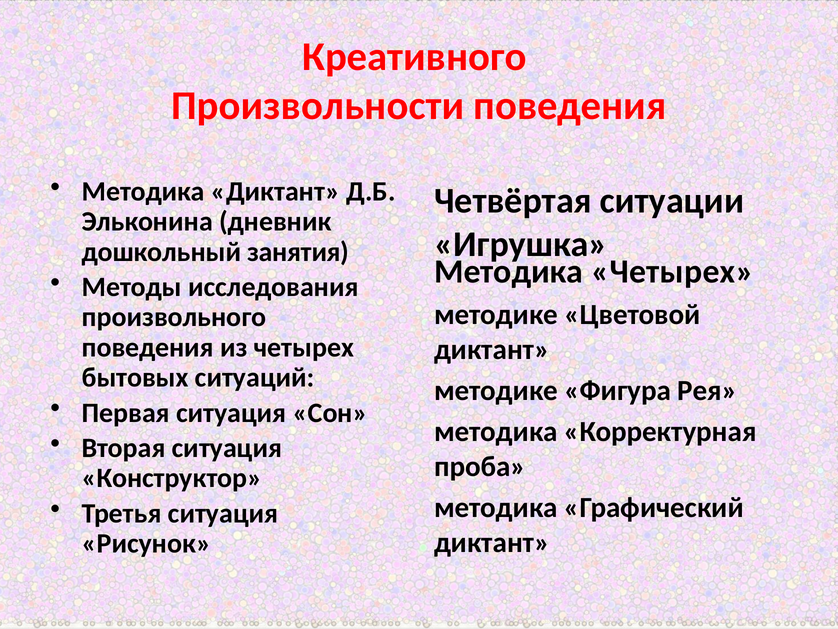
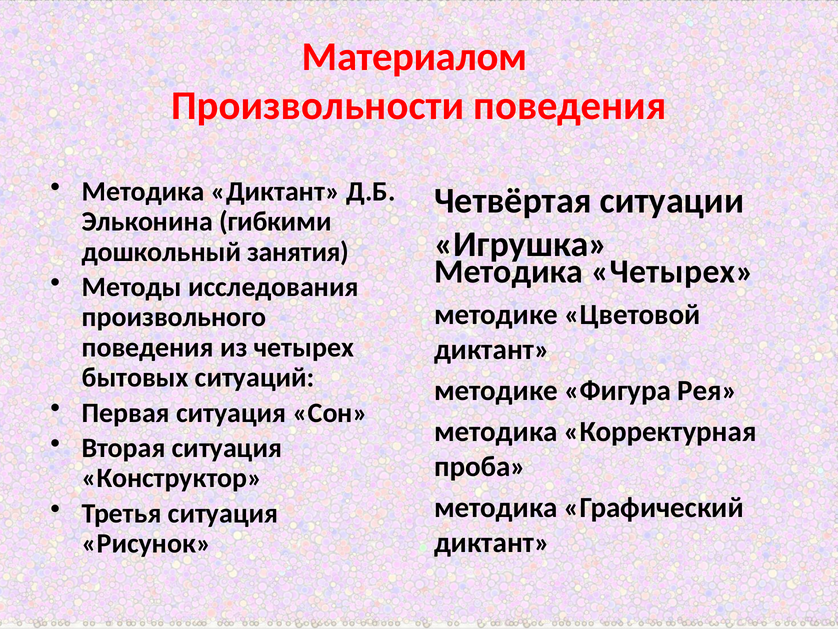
Креативного: Креативного -> Материалом
дневник: дневник -> гибкими
